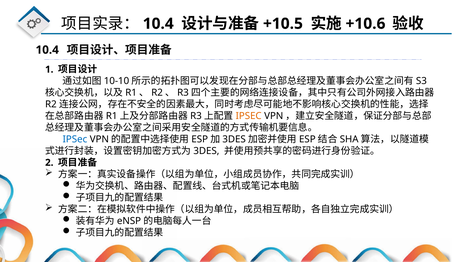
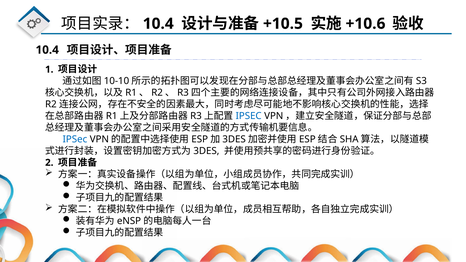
IPSEC at (249, 116) colour: orange -> blue
